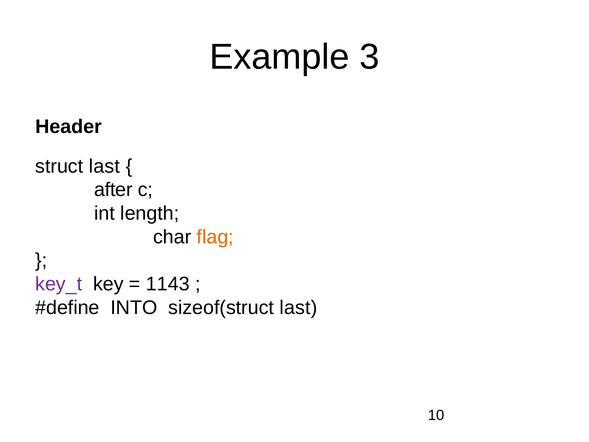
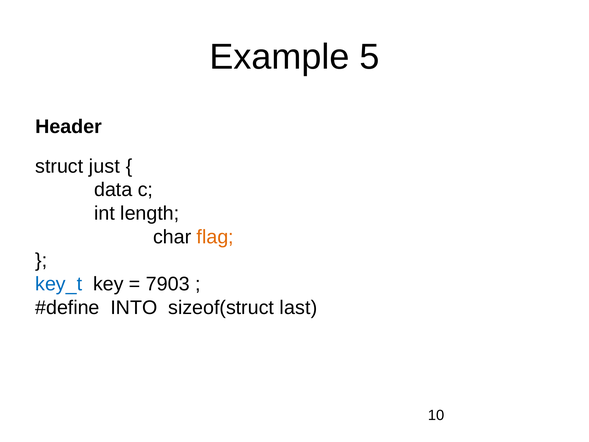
3: 3 -> 5
struct last: last -> just
after: after -> data
key_t colour: purple -> blue
1143: 1143 -> 7903
